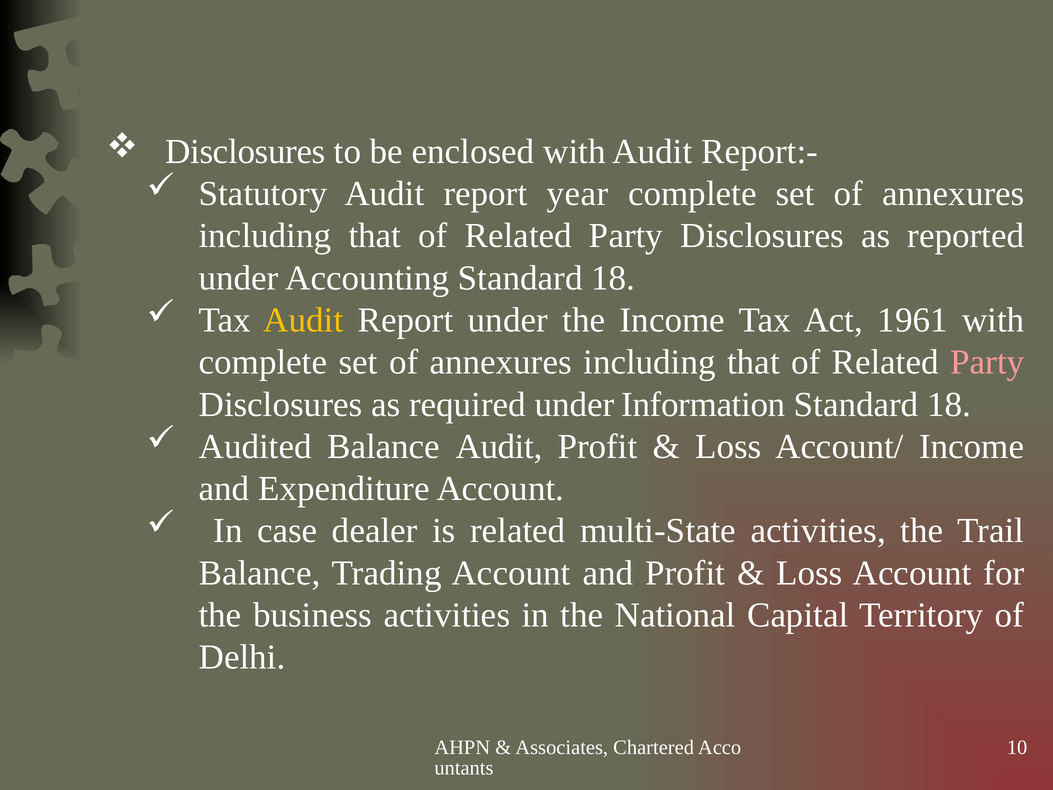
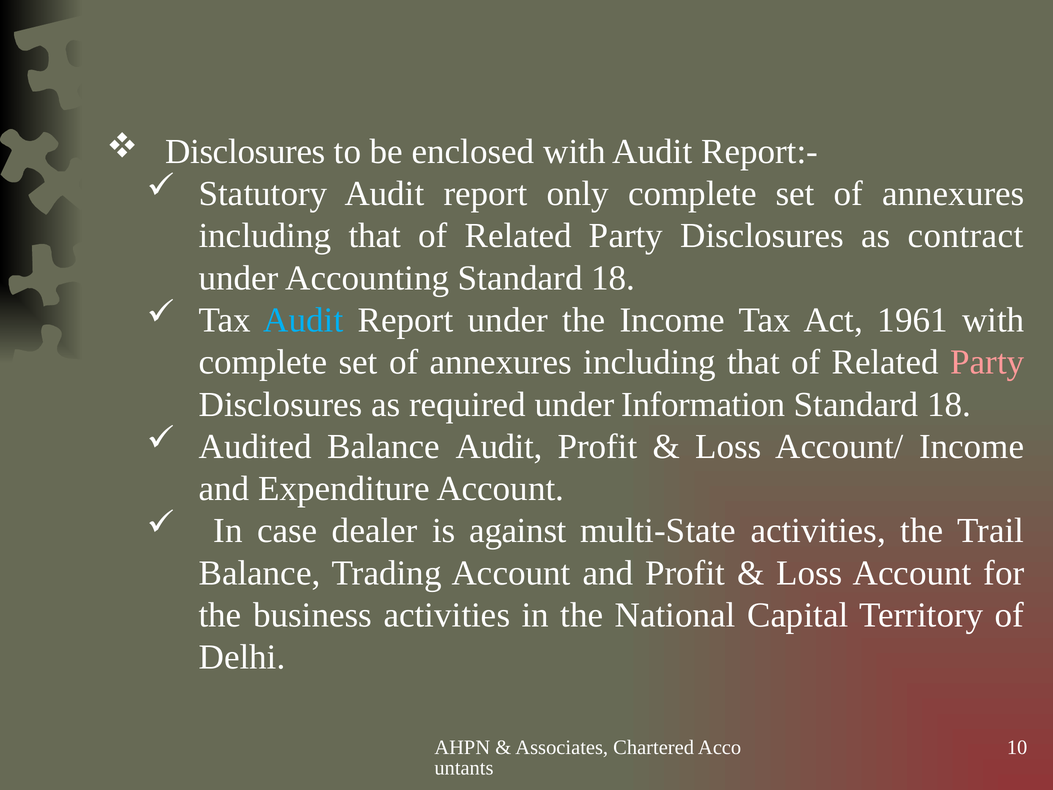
year: year -> only
reported: reported -> contract
Audit at (303, 320) colour: yellow -> light blue
is related: related -> against
